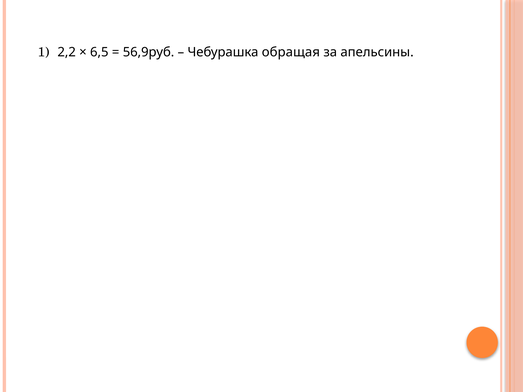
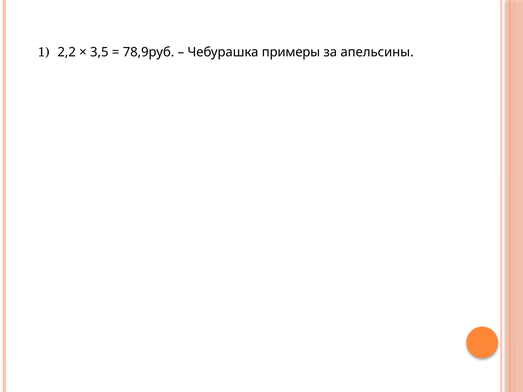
6,5: 6,5 -> 3,5
56,9руб: 56,9руб -> 78,9руб
обращая: обращая -> примеры
